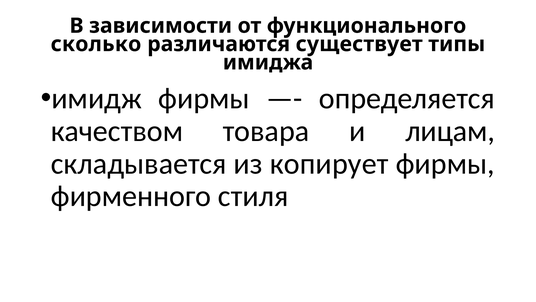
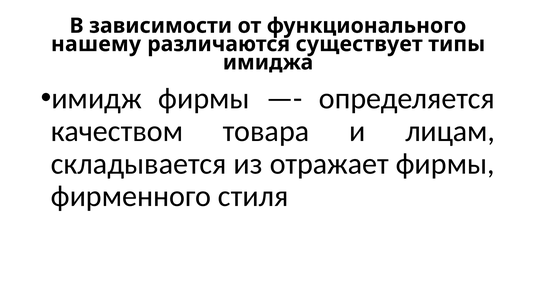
сколько: сколько -> нашему
копирует: копирует -> отражает
